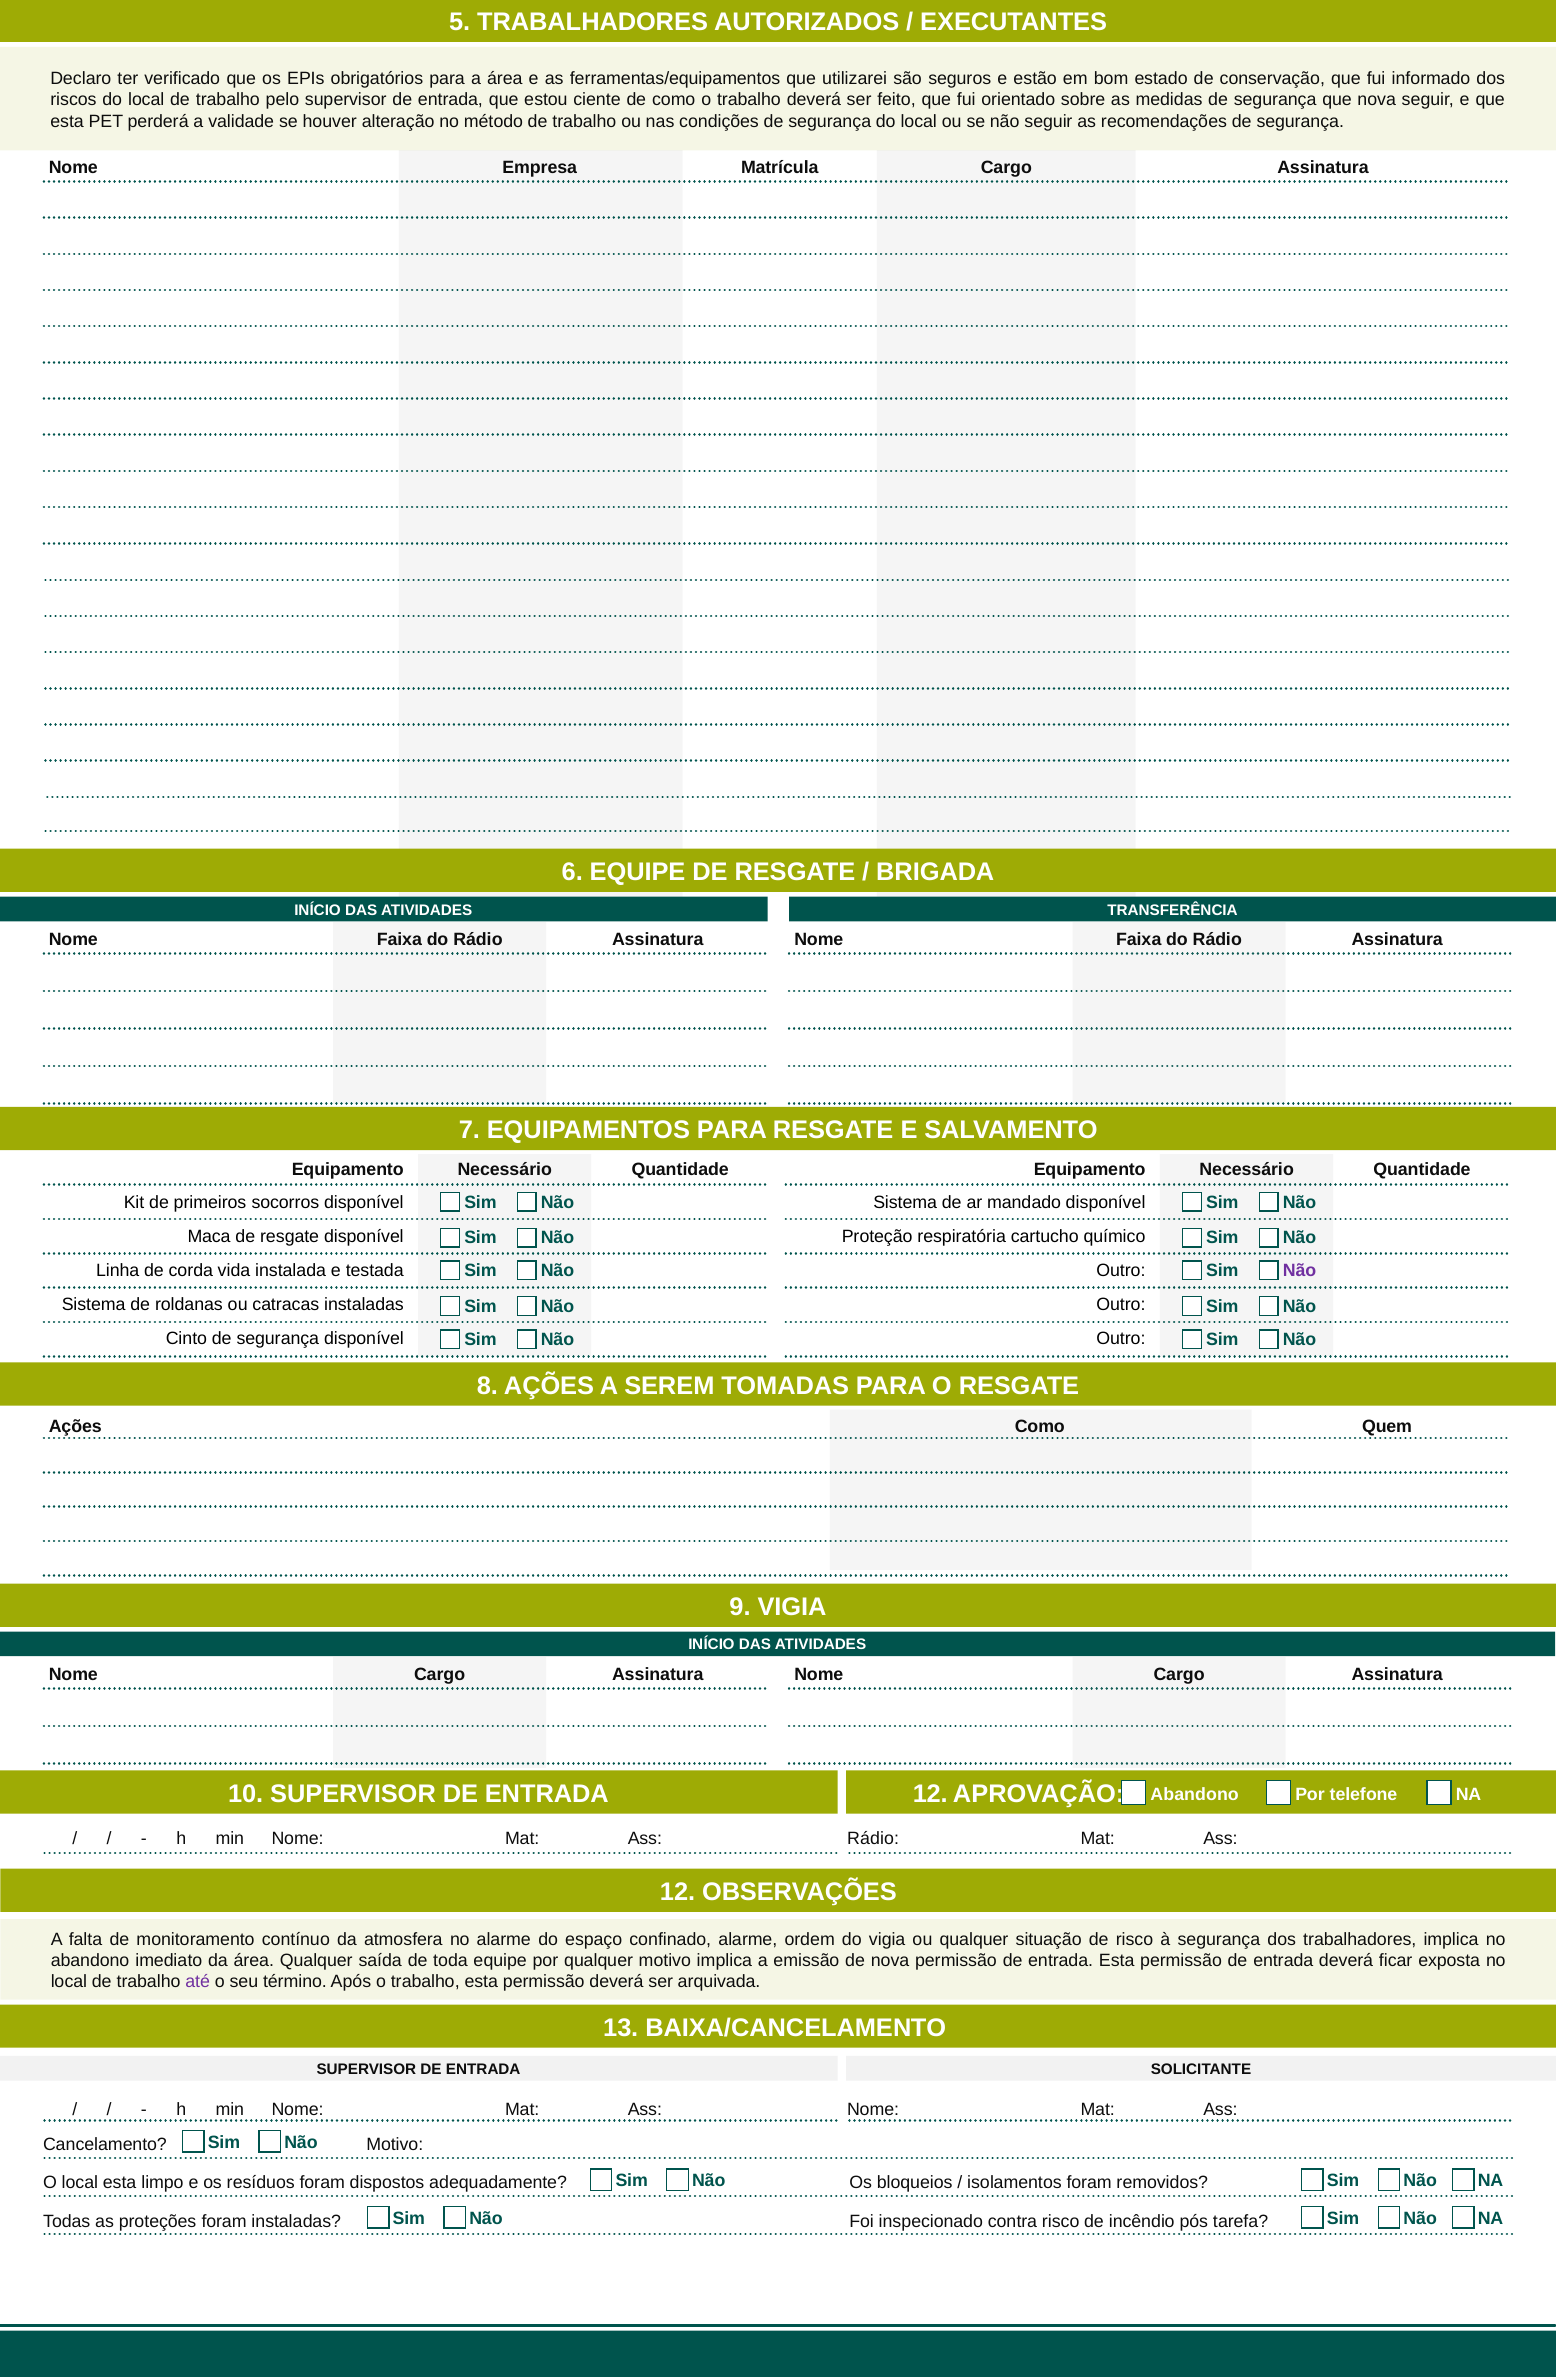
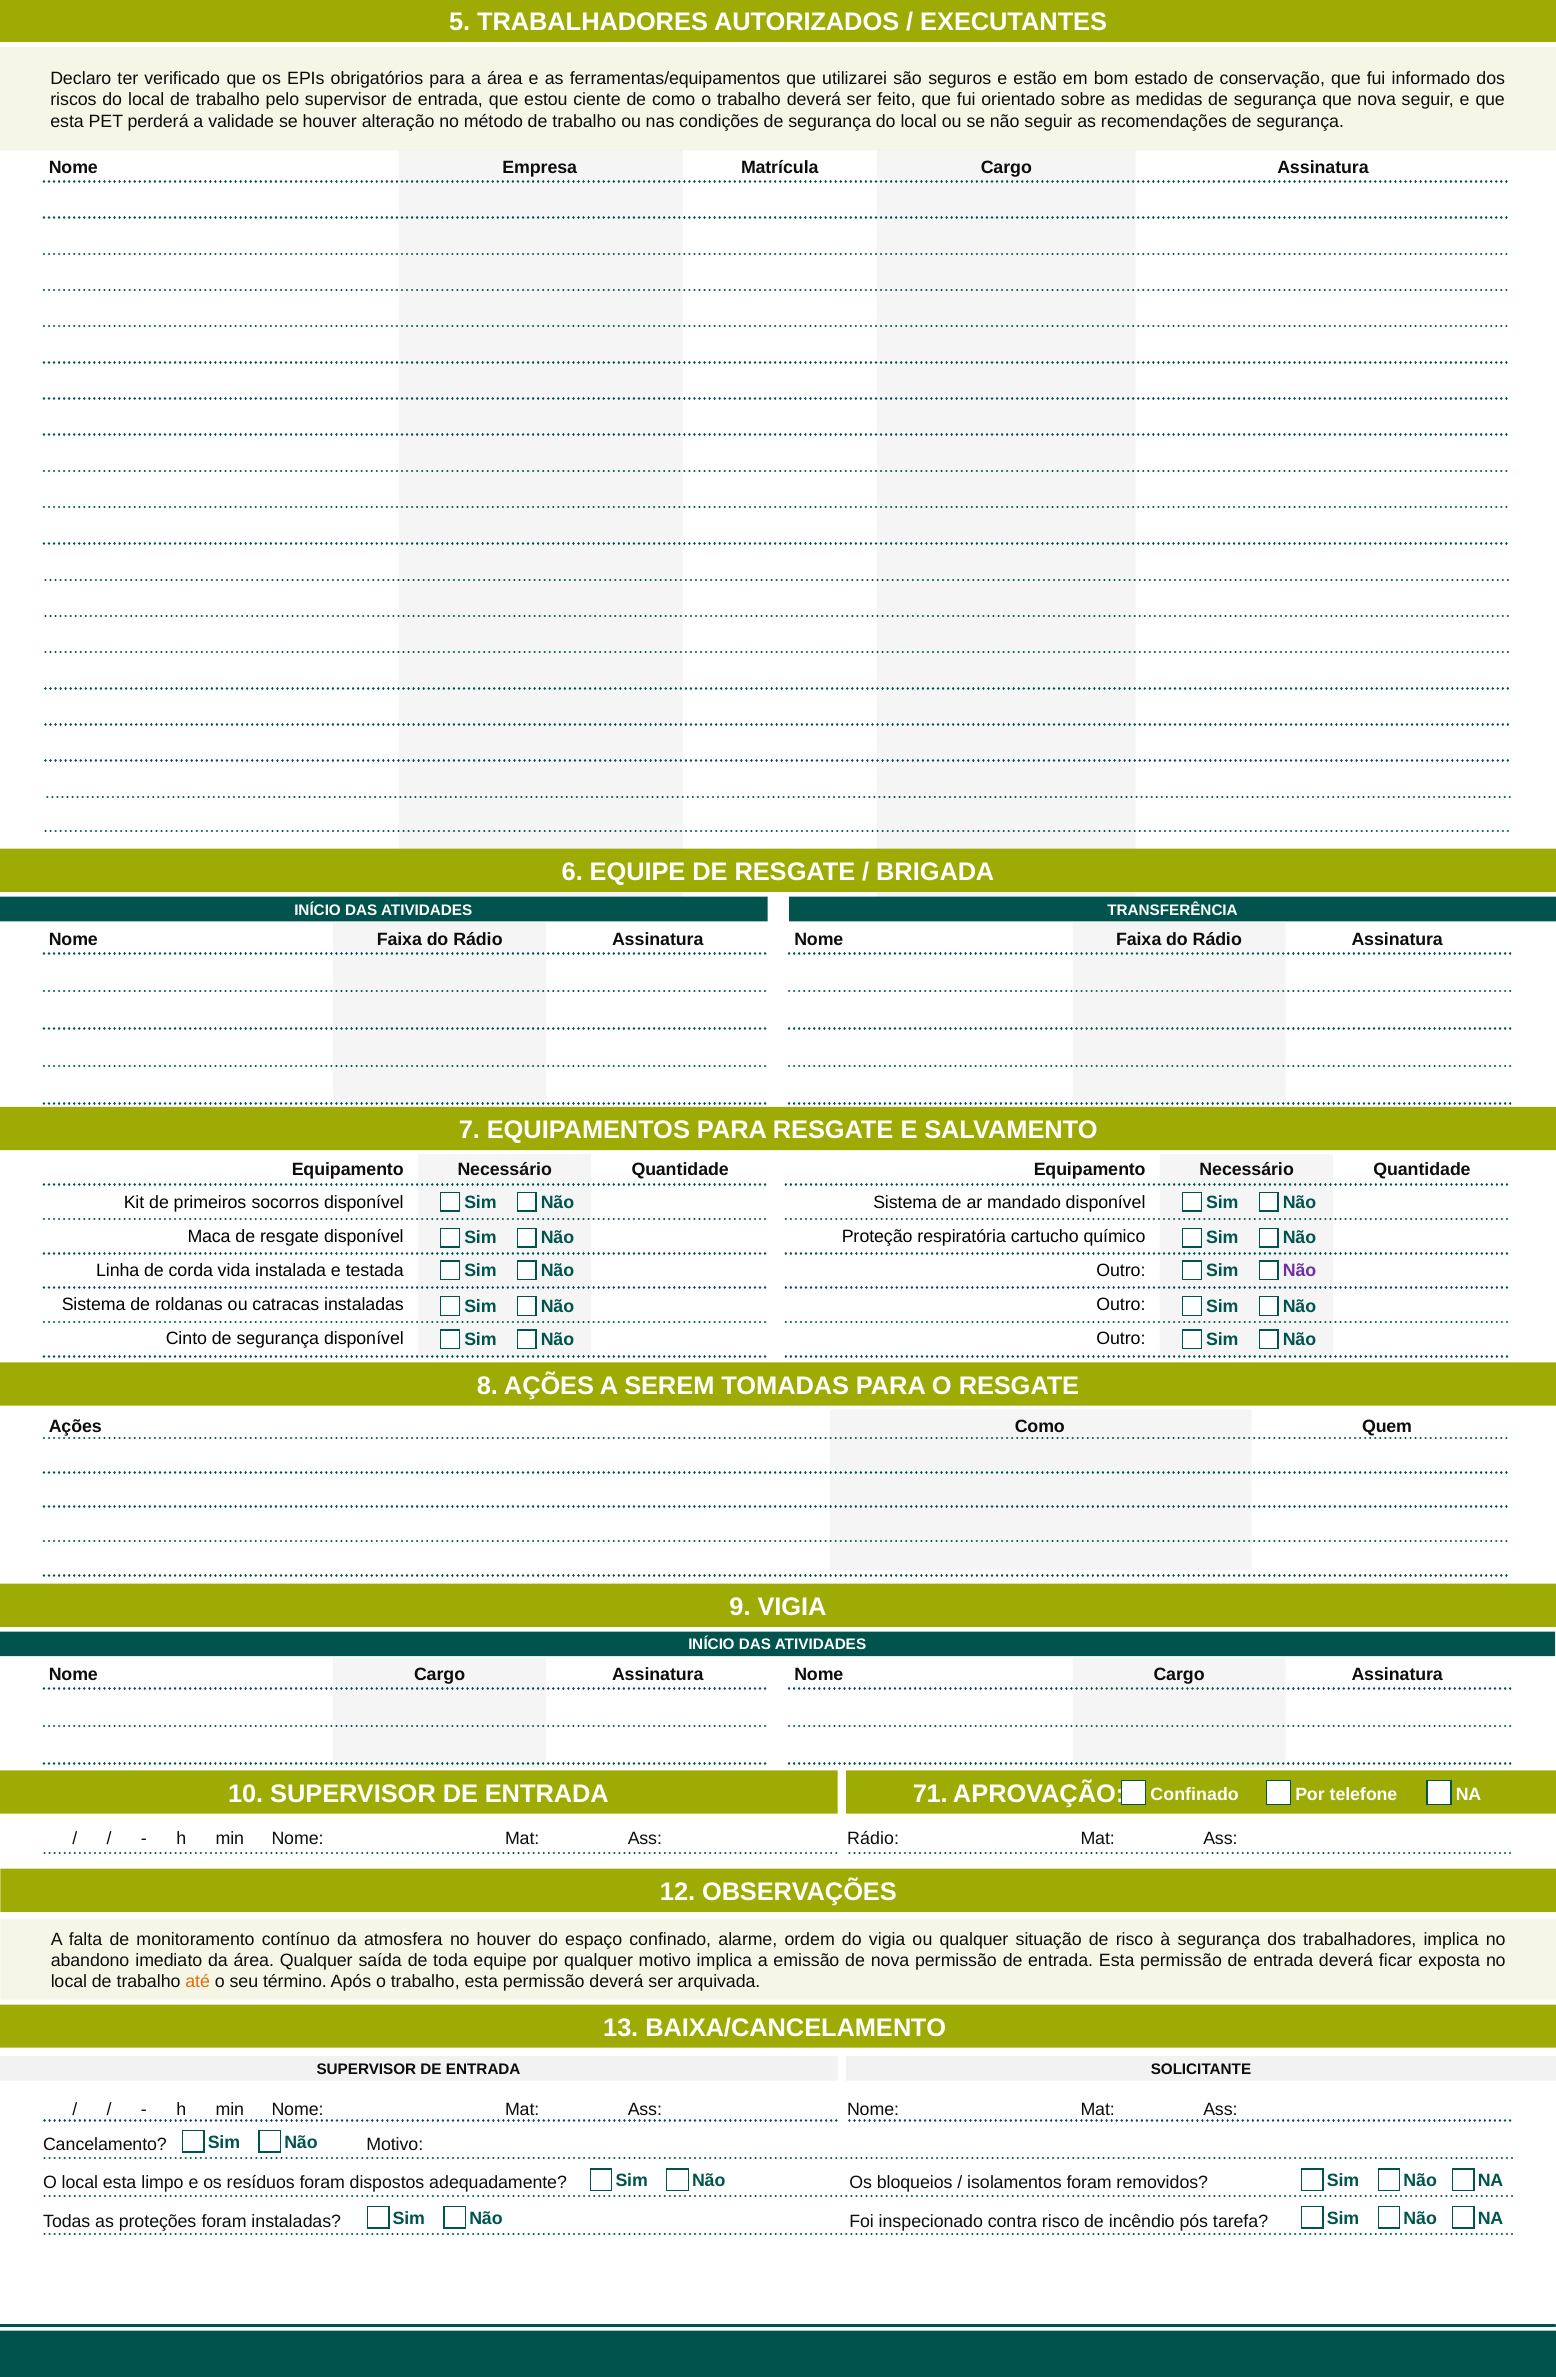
ENTRADA 12: 12 -> 71
Abandono at (1195, 1795): Abandono -> Confinado
no alarme: alarme -> houver
até colour: purple -> orange
